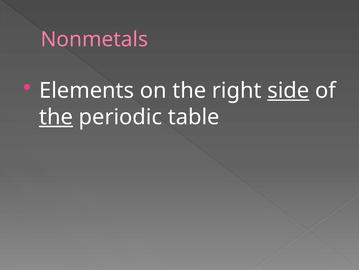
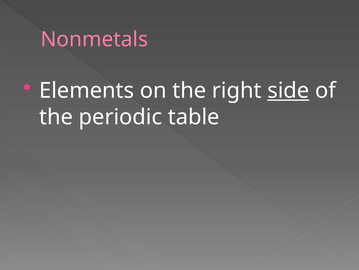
the at (56, 117) underline: present -> none
